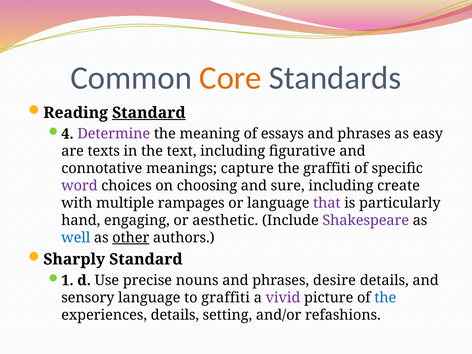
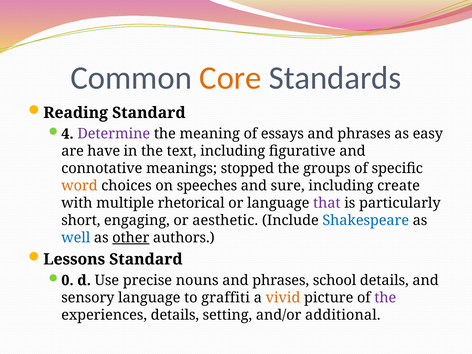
Standard at (149, 113) underline: present -> none
texts: texts -> have
capture: capture -> stopped
the graffiti: graffiti -> groups
word colour: purple -> orange
choosing: choosing -> speeches
rampages: rampages -> rhetorical
hand: hand -> short
Shakespeare colour: purple -> blue
Sharply: Sharply -> Lessons
1: 1 -> 0
desire: desire -> school
vivid colour: purple -> orange
the at (385, 298) colour: blue -> purple
refashions: refashions -> additional
